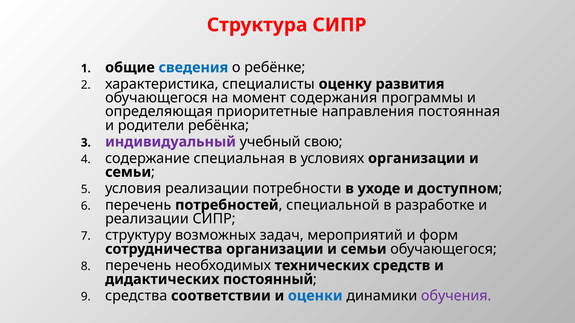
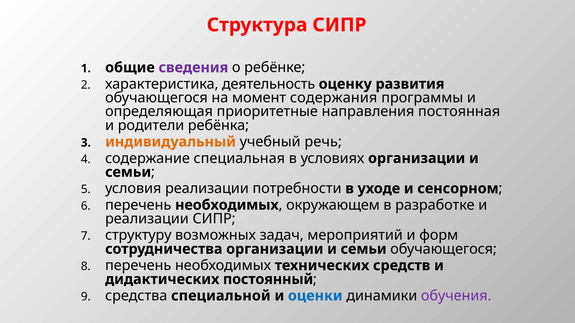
сведения colour: blue -> purple
специалисты: специалисты -> деятельность
индивидуальный colour: purple -> orange
свою: свою -> речь
доступном: доступном -> сенсорном
потребностей at (227, 205): потребностей -> необходимых
специальной: специальной -> окружающем
соответствии: соответствии -> специальной
